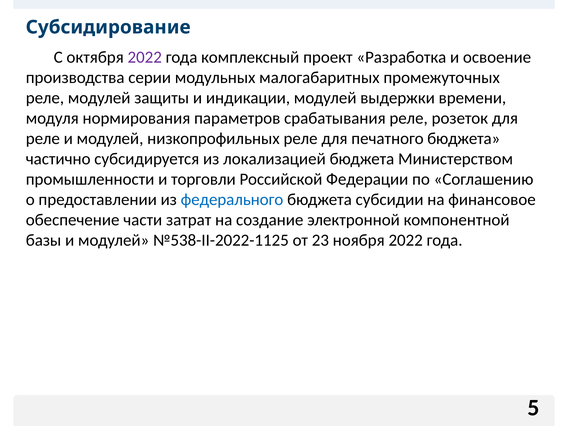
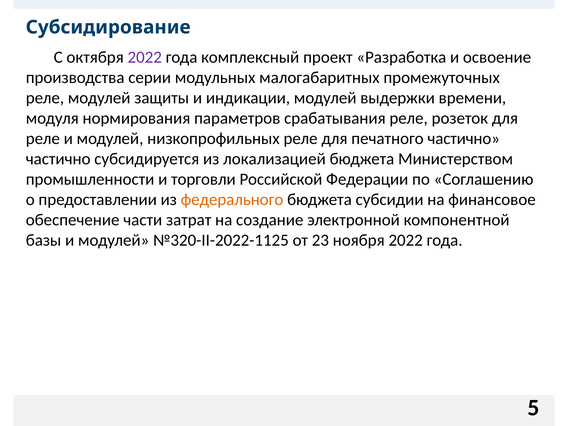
печатного бюджета: бюджета -> частично
федерального colour: blue -> orange
№538-II-2022-1125: №538-II-2022-1125 -> №320-II-2022-1125
